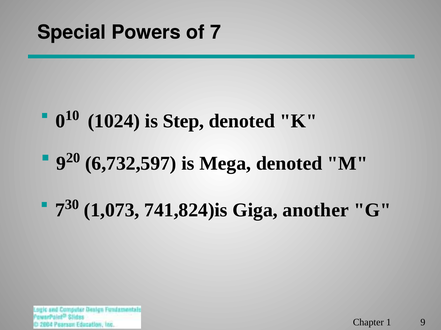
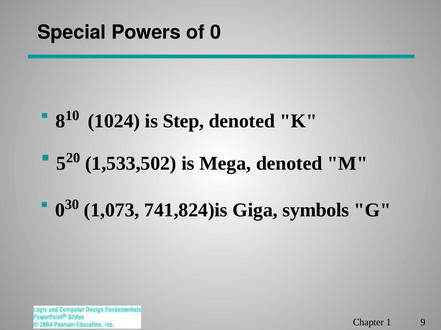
of 7: 7 -> 0
0: 0 -> 8
9 at (61, 164): 9 -> 5
6,732,597: 6,732,597 -> 1,533,502
7 at (60, 211): 7 -> 0
another: another -> symbols
